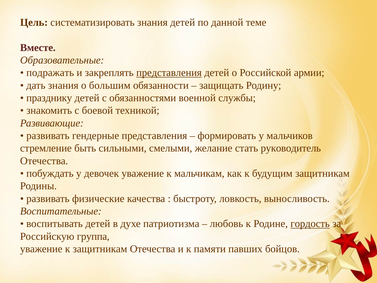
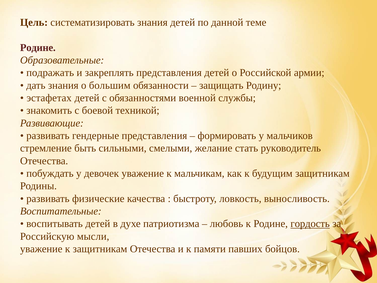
Вместе at (38, 48): Вместе -> Родине
представления at (169, 73) underline: present -> none
празднику: празднику -> эстафетах
группа: группа -> мысли
